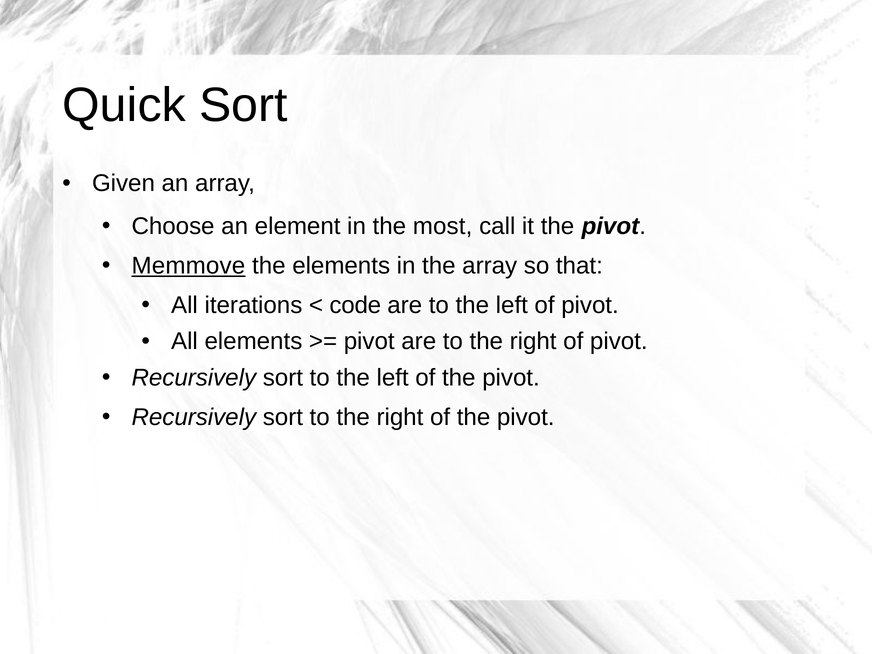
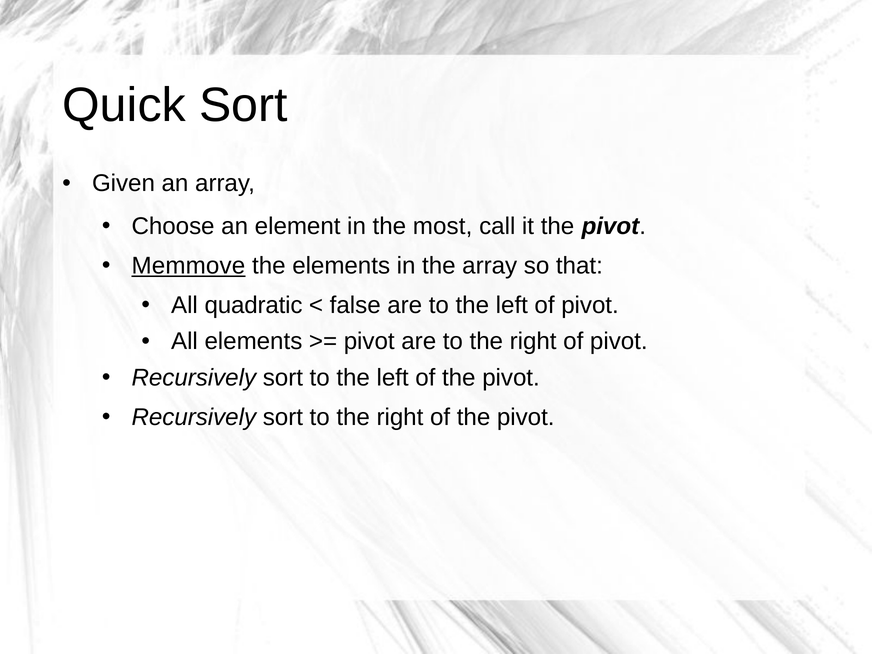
iterations: iterations -> quadratic
code: code -> false
